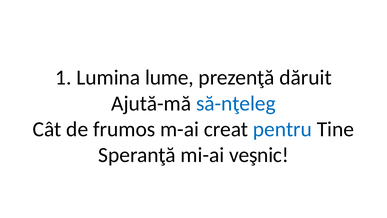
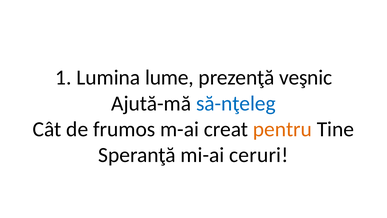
dăruit: dăruit -> veşnic
pentru colour: blue -> orange
veşnic: veşnic -> ceruri
